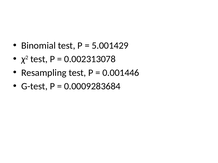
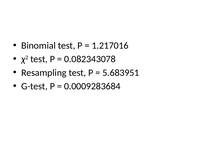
5.001429: 5.001429 -> 1.217016
0.002313078: 0.002313078 -> 0.082343078
0.001446: 0.001446 -> 5.683951
